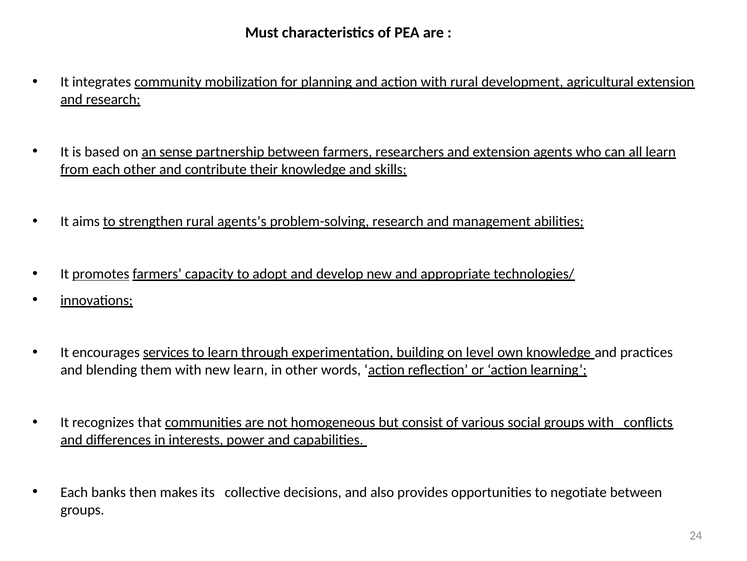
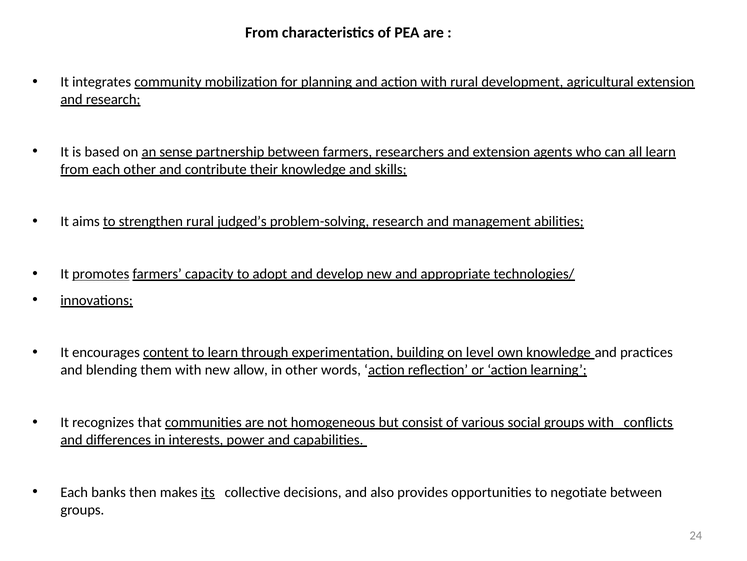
Must at (262, 33): Must -> From
agents’s: agents’s -> judged’s
services: services -> content
new learn: learn -> allow
its underline: none -> present
